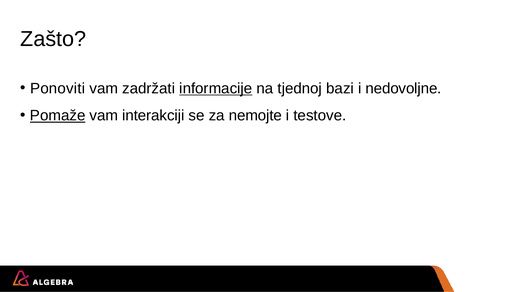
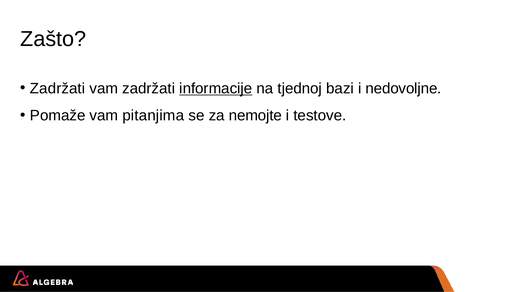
Ponoviti at (58, 88): Ponoviti -> Zadržati
Pomaže underline: present -> none
interakciji: interakciji -> pitanjima
